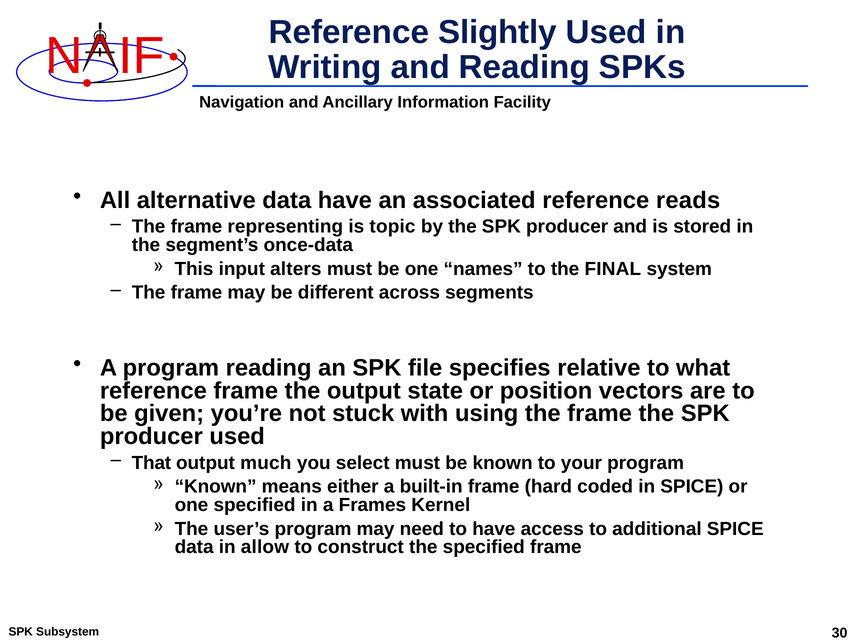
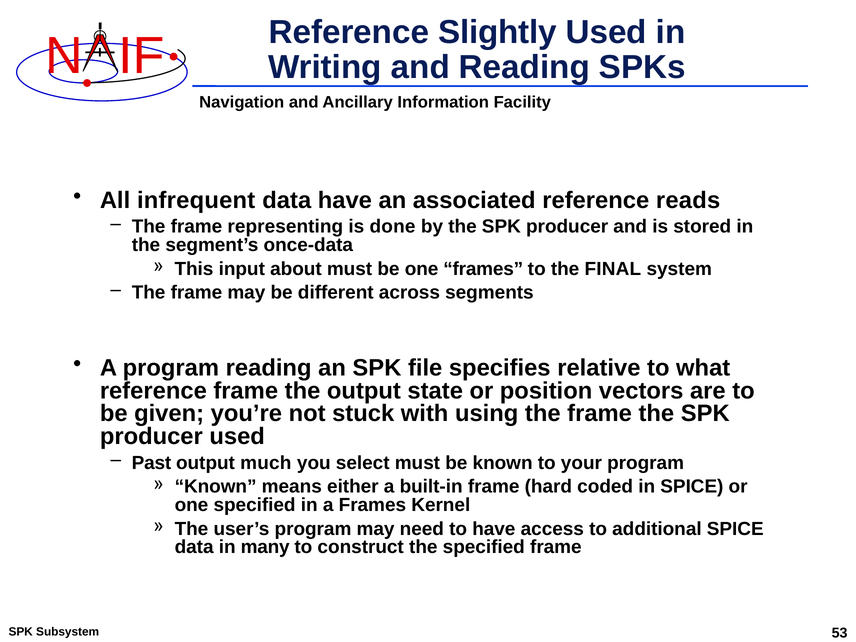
alternative: alternative -> infrequent
topic: topic -> done
alters: alters -> about
one names: names -> frames
That: That -> Past
allow: allow -> many
30: 30 -> 53
